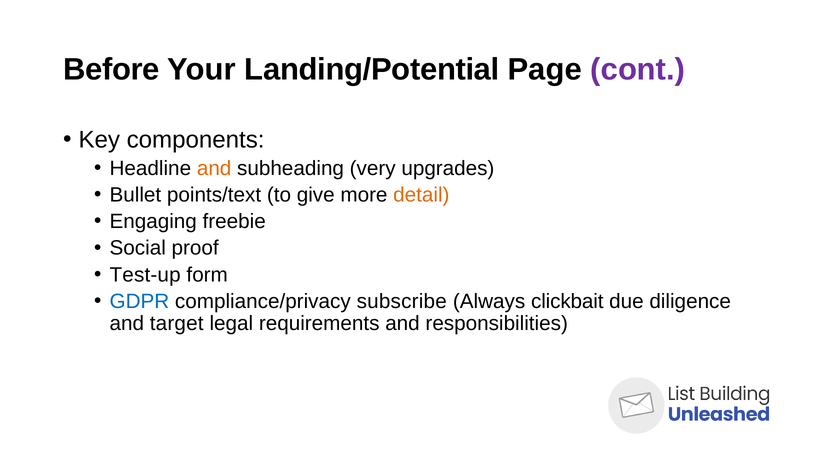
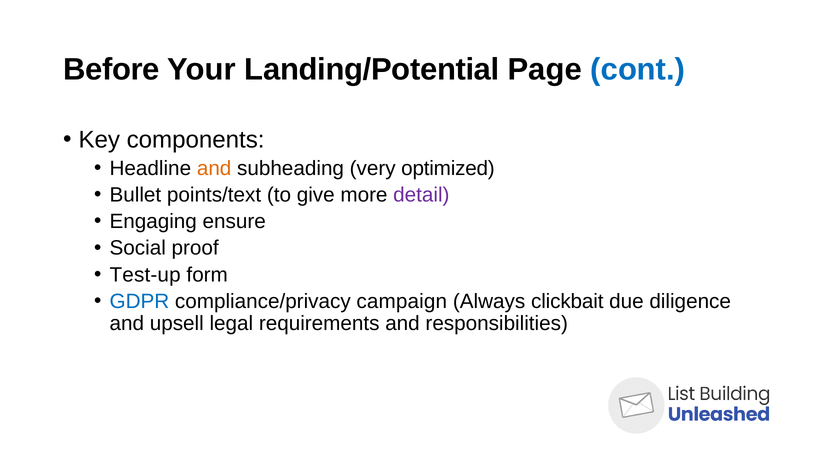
cont colour: purple -> blue
upgrades: upgrades -> optimized
detail colour: orange -> purple
freebie: freebie -> ensure
subscribe: subscribe -> campaign
target: target -> upsell
